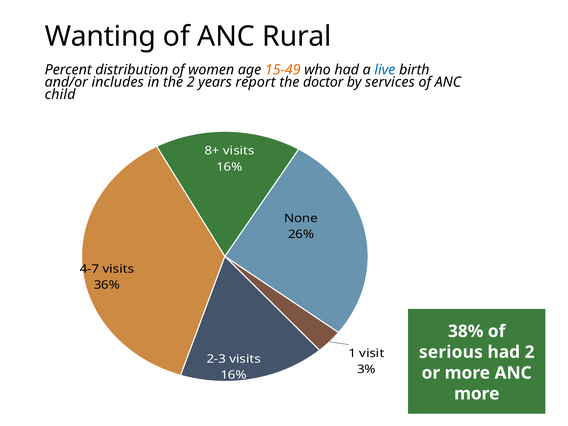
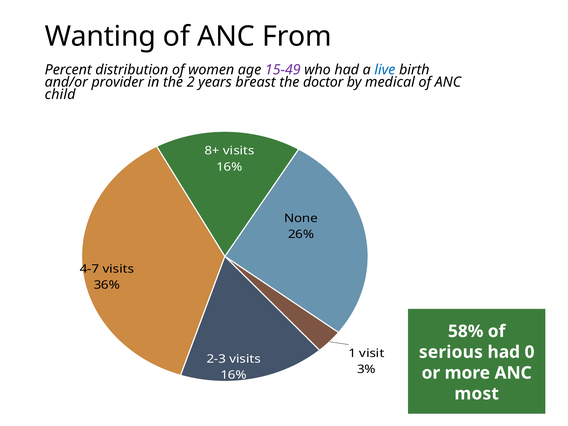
Rural: Rural -> From
15-49 colour: orange -> purple
includes: includes -> provider
report: report -> breast
services: services -> medical
38%: 38% -> 58%
had 2: 2 -> 0
more at (477, 394): more -> most
